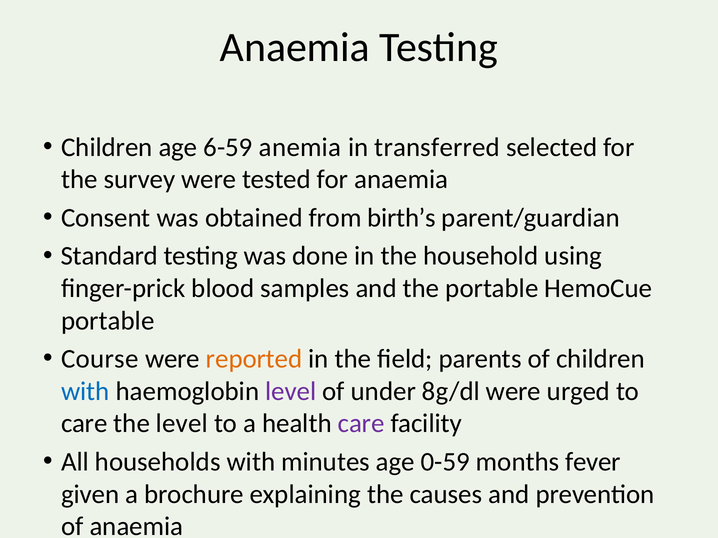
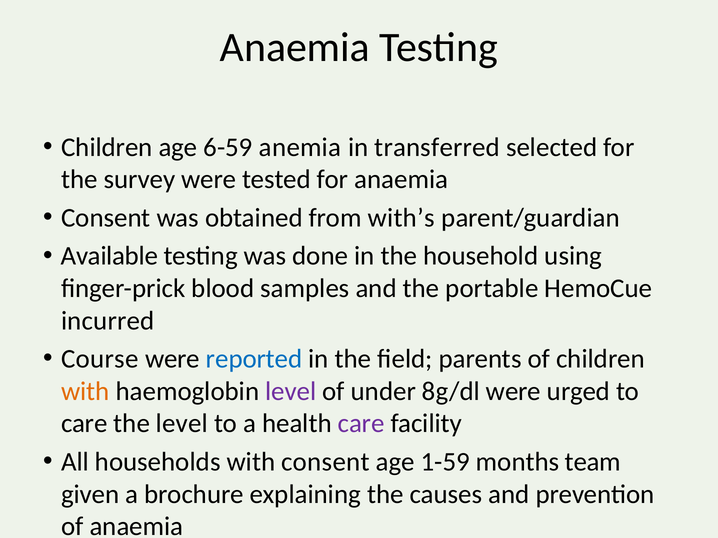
birth’s: birth’s -> with’s
Standard: Standard -> Available
portable at (108, 321): portable -> incurred
reported colour: orange -> blue
with at (85, 392) colour: blue -> orange
with minutes: minutes -> consent
0-59: 0-59 -> 1-59
fever: fever -> team
